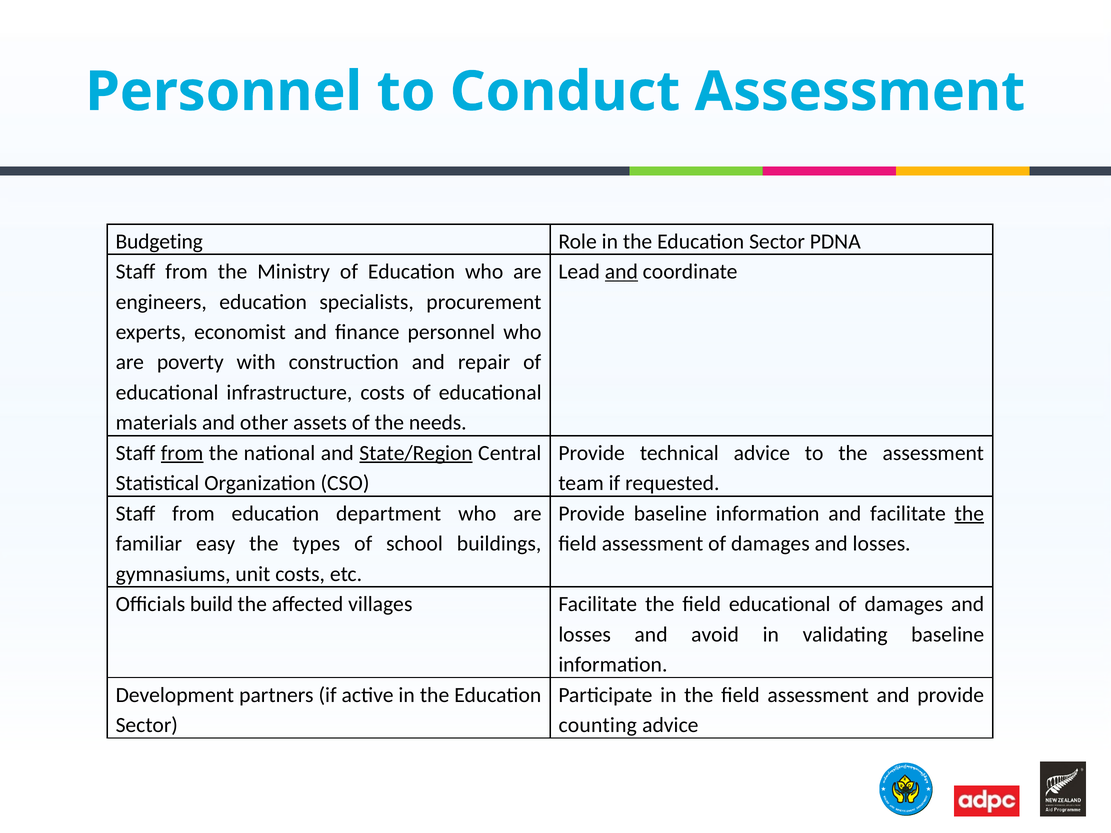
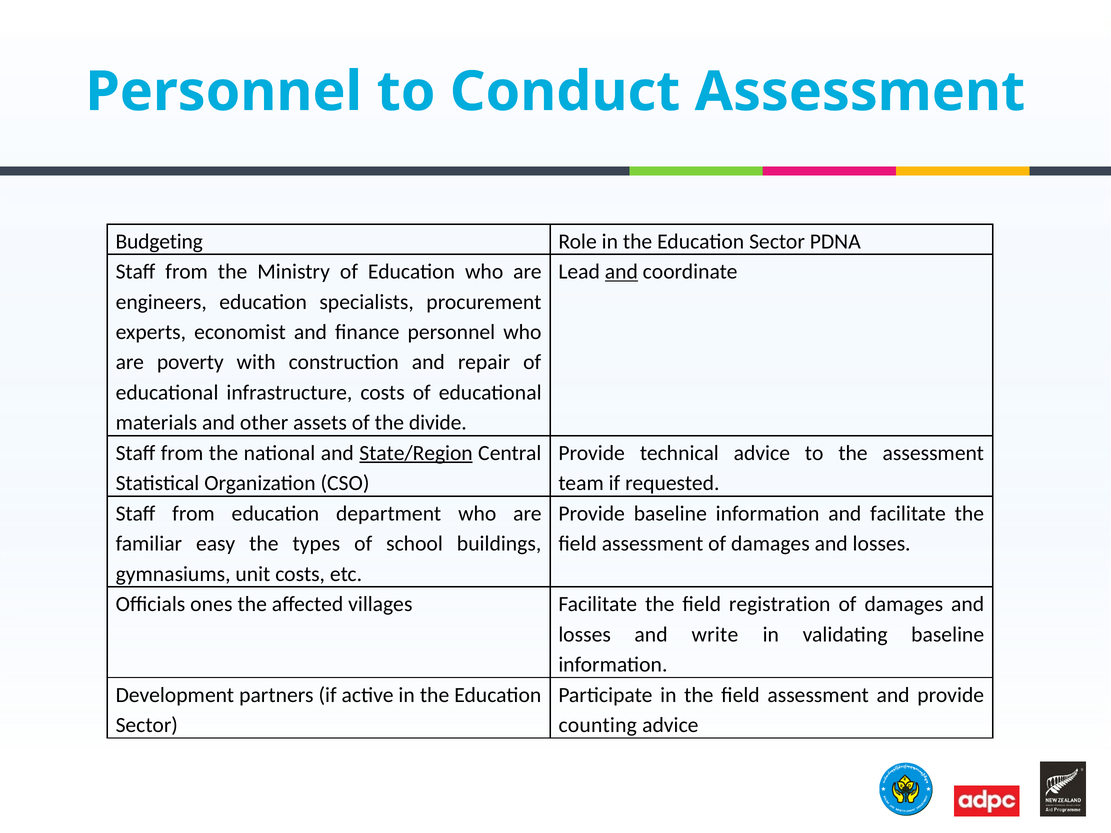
needs: needs -> divide
from at (182, 453) underline: present -> none
the at (969, 514) underline: present -> none
build: build -> ones
field educational: educational -> registration
avoid: avoid -> write
